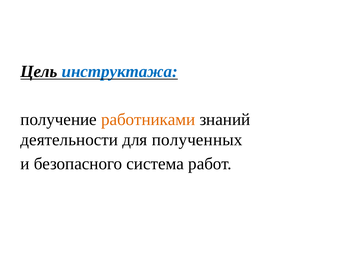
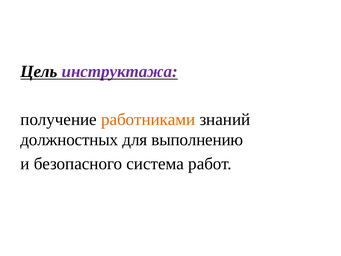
инструктажа colour: blue -> purple
деятельности: деятельности -> должностных
полученных: полученных -> выполнению
